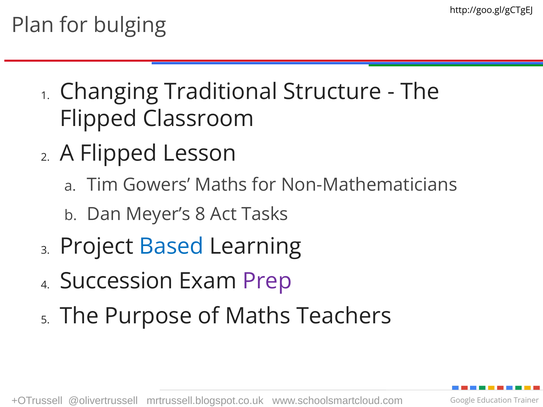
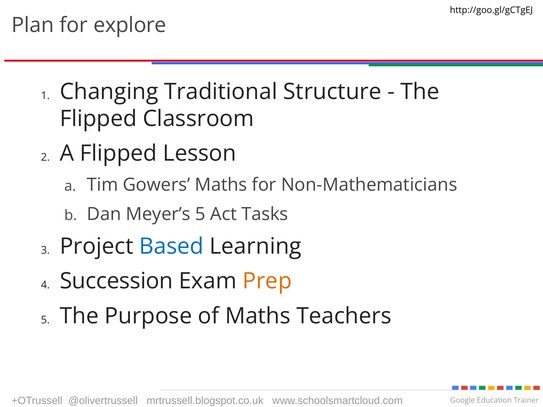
bulging: bulging -> explore
Meyer’s 8: 8 -> 5
Prep colour: purple -> orange
